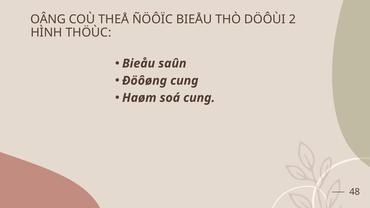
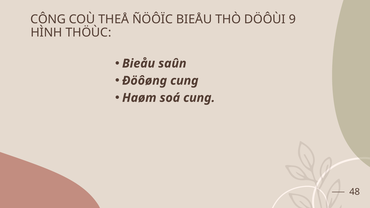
OÂNG: OÂNG -> CÔNG
2: 2 -> 9
